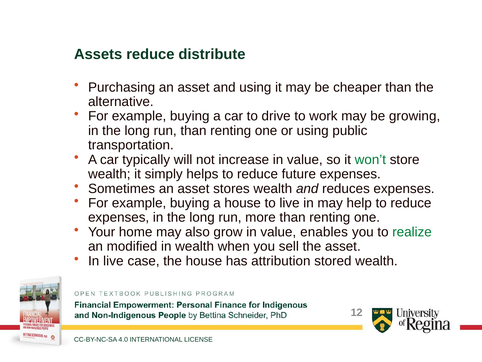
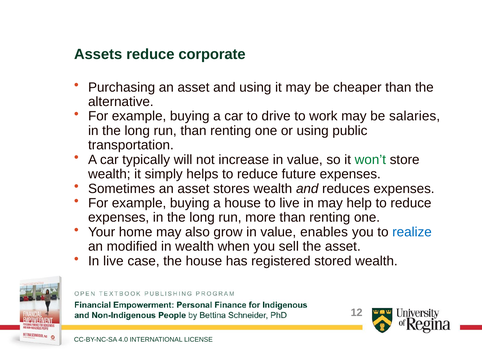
distribute: distribute -> corporate
growing: growing -> salaries
realize colour: green -> blue
attribution: attribution -> registered
